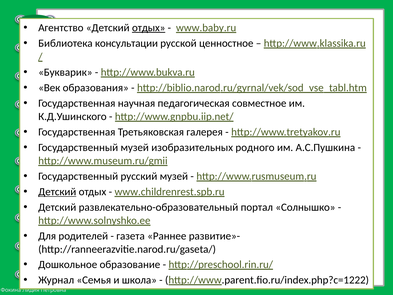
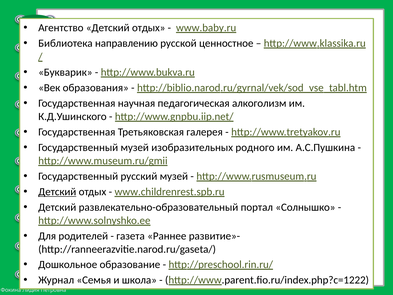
отдых at (149, 28) underline: present -> none
консультации: консультации -> направлению
совместное: совместное -> алкоголизм
